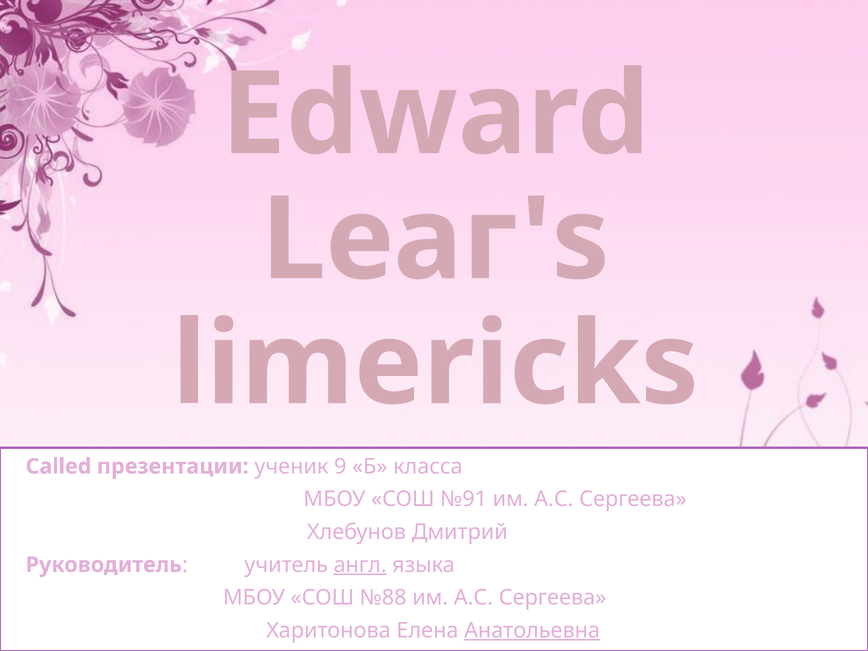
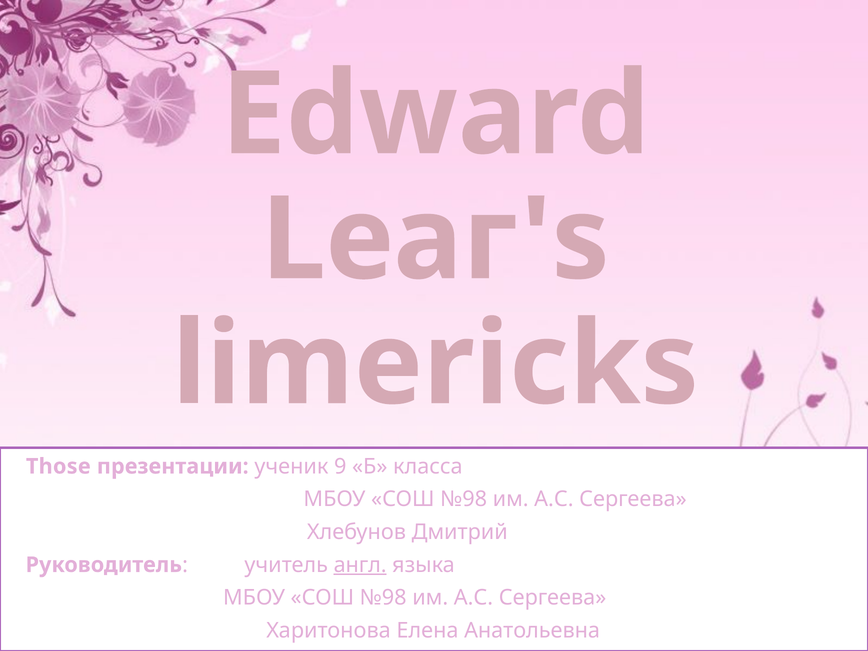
Called: Called -> Those
№91 at (464, 499): №91 -> №98
№88 at (383, 598): №88 -> №98
Анатольевна underline: present -> none
